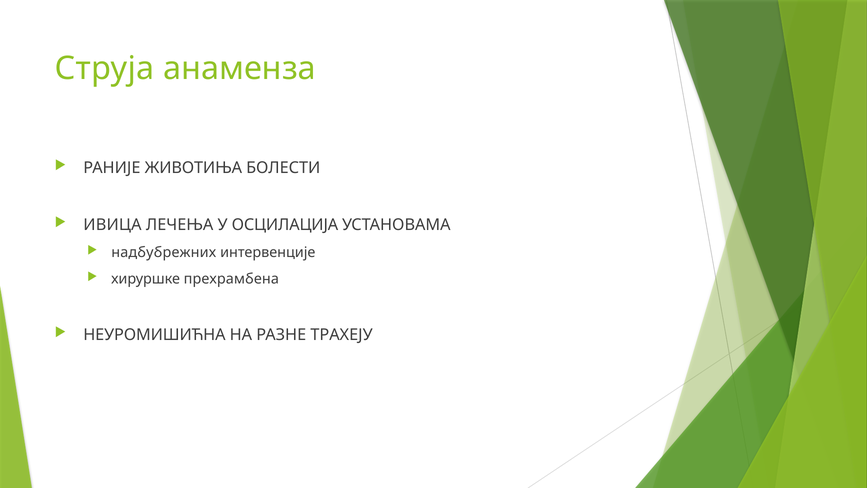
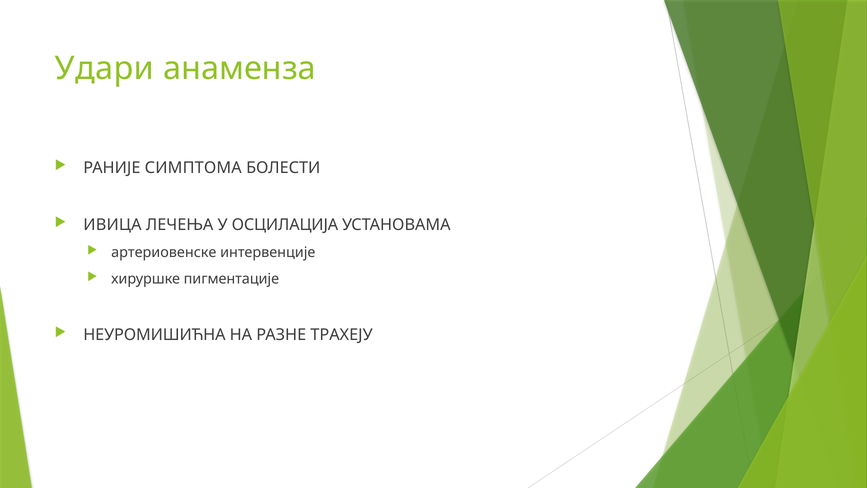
Струја: Струја -> Удари
ЖИВОТИЊА: ЖИВОТИЊА -> СИМПТОМА
надбубрежних: надбубрежних -> артериовенске
прехрамбена: прехрамбена -> пигментације
